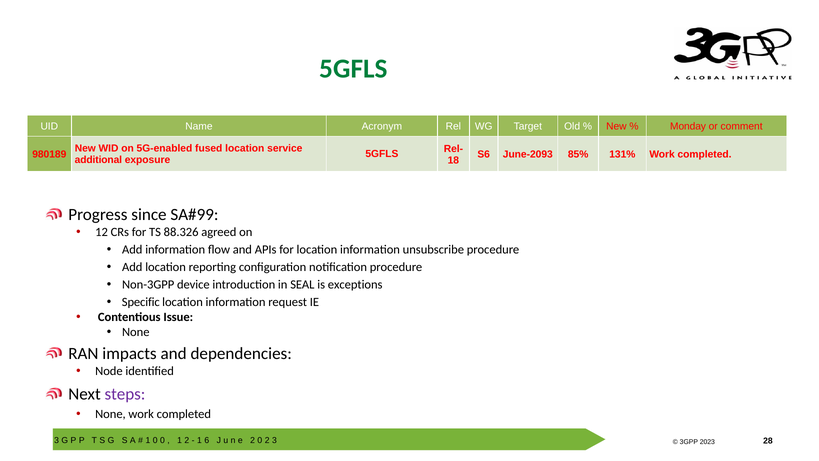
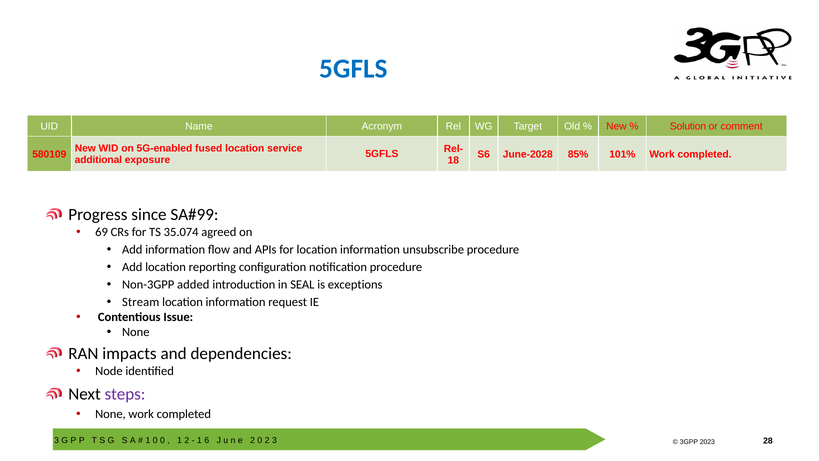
5GFLS at (353, 68) colour: green -> blue
Monday: Monday -> Solution
980189: 980189 -> 580109
June-2093: June-2093 -> June-2028
131%: 131% -> 101%
12: 12 -> 69
88.326: 88.326 -> 35.074
device: device -> added
Specific: Specific -> Stream
